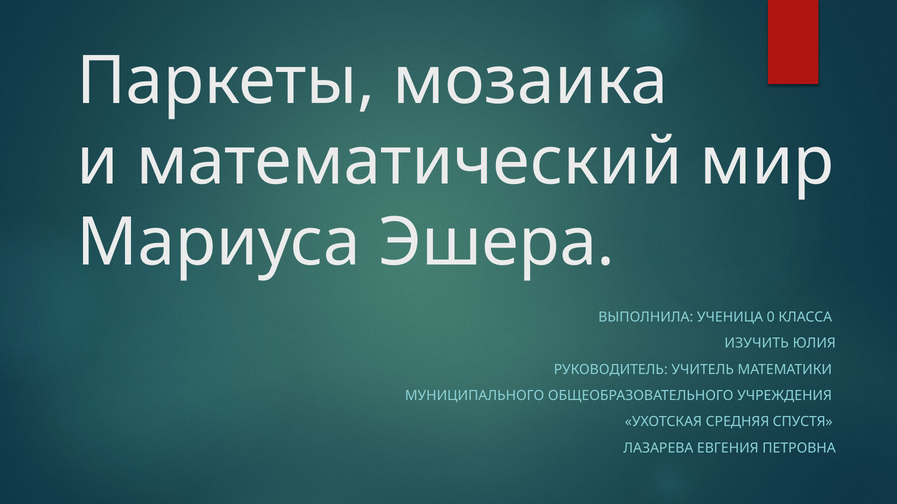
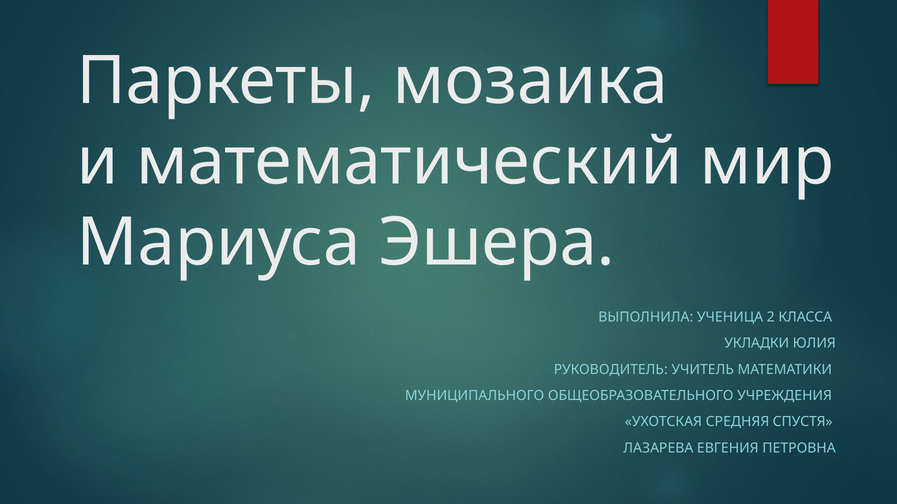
0: 0 -> 2
ИЗУЧИТЬ: ИЗУЧИТЬ -> УКЛАДКИ
